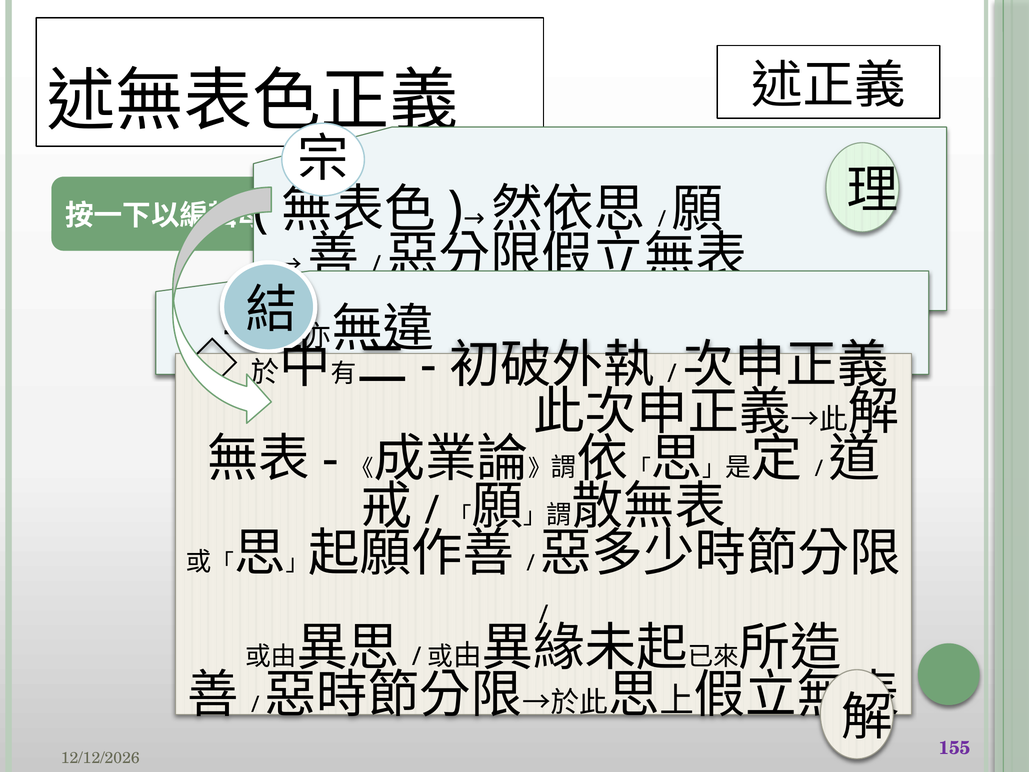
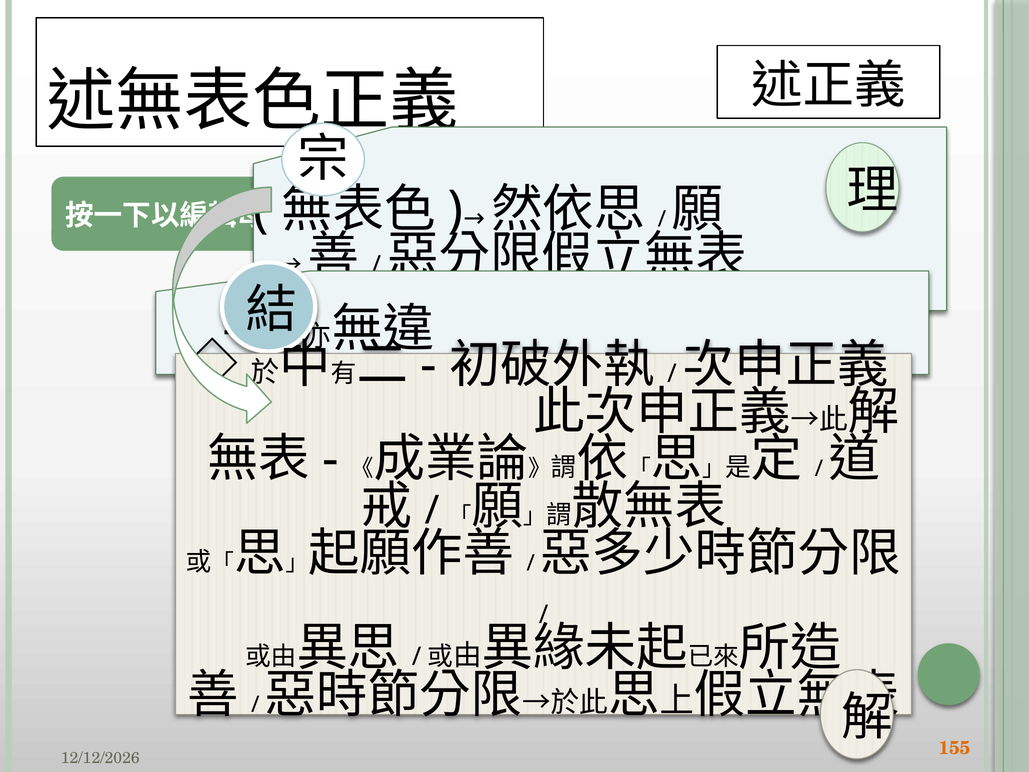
155 colour: purple -> orange
